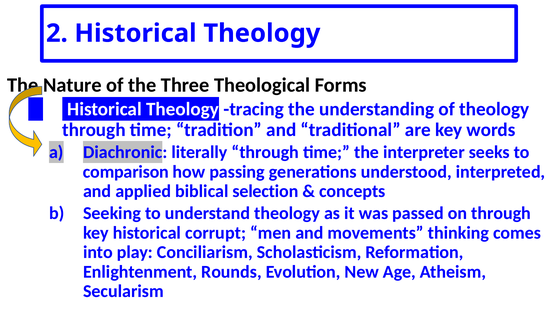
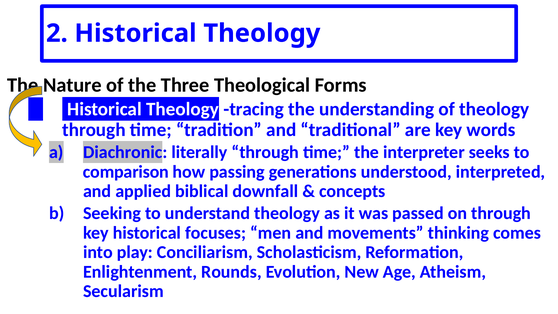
selection: selection -> downfall
corrupt: corrupt -> focuses
